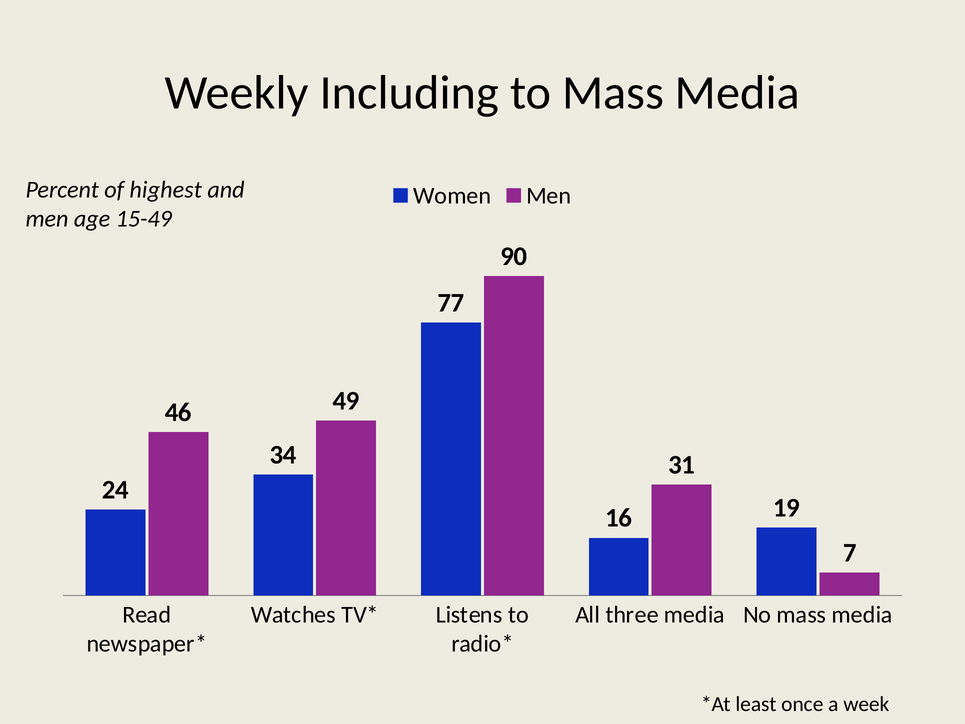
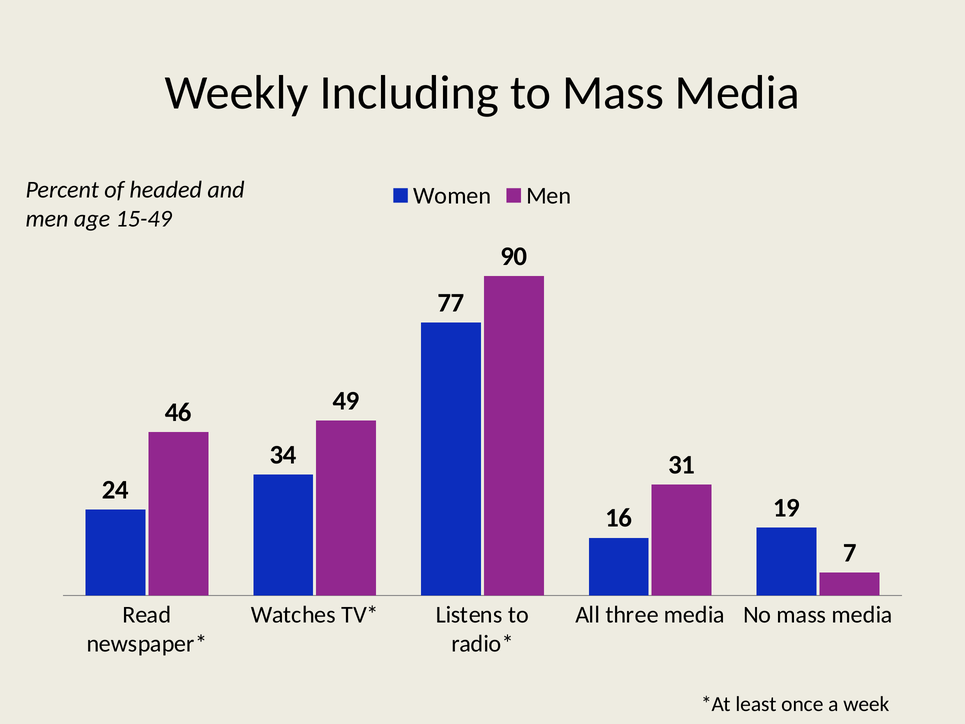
highest: highest -> headed
